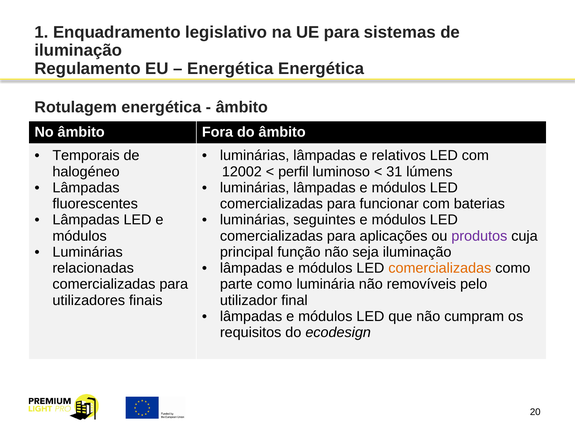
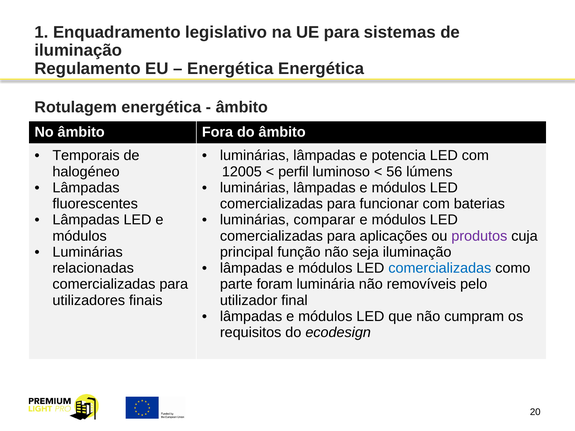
relativos: relativos -> potencia
12002: 12002 -> 12005
31: 31 -> 56
seguintes: seguintes -> comparar
comercializadas at (440, 268) colour: orange -> blue
parte como: como -> foram
